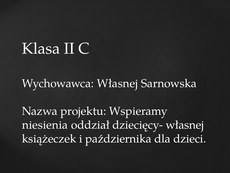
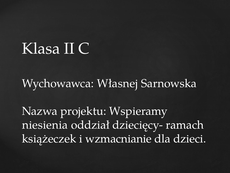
dziecięcy- własnej: własnej -> ramach
października: października -> wzmacnianie
